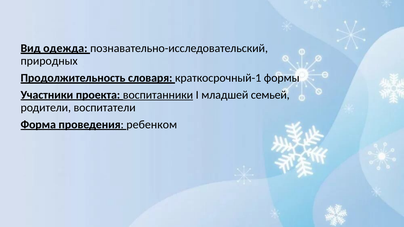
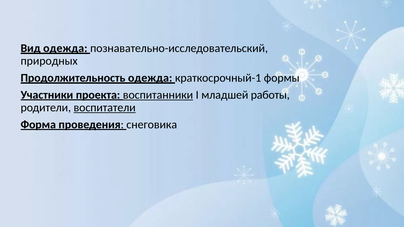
Продолжительность словаря: словаря -> одежда
семьей: семьей -> работы
воспитатели underline: none -> present
ребенком: ребенком -> снеговика
